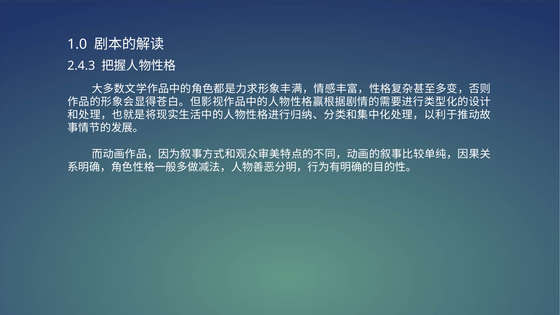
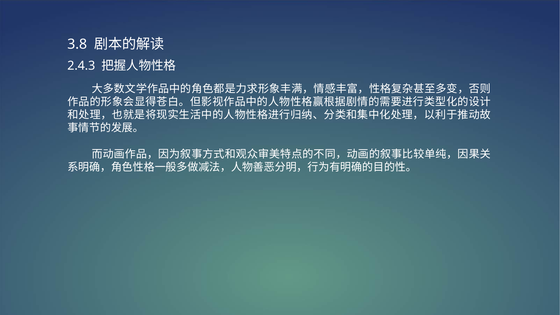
1.0: 1.0 -> 3.8
